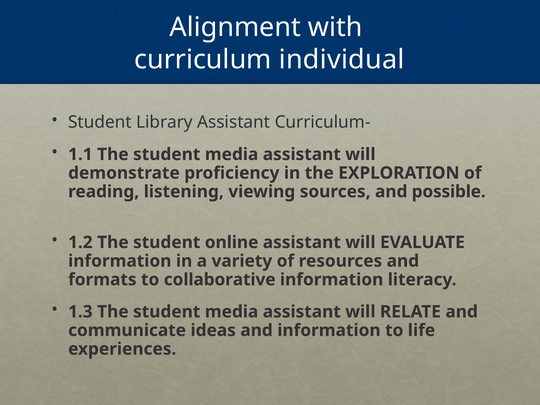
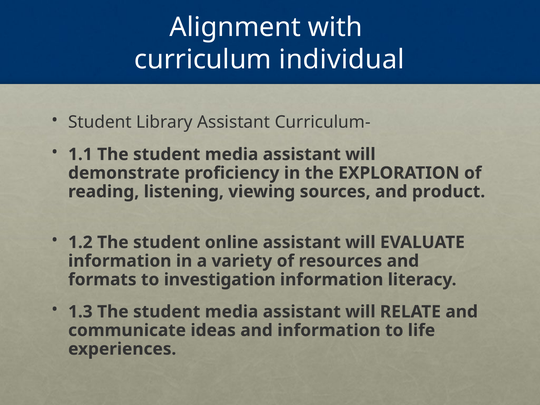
possible: possible -> product
collaborative: collaborative -> investigation
